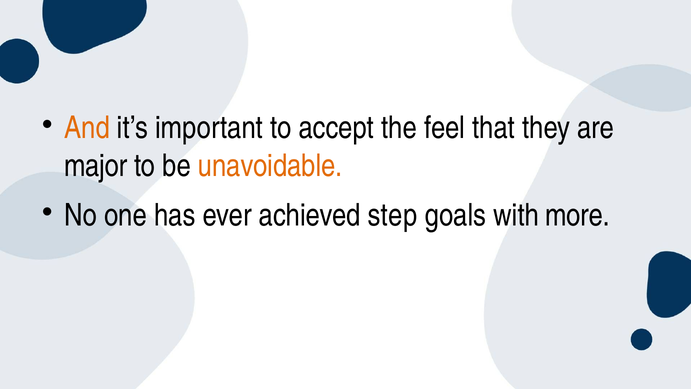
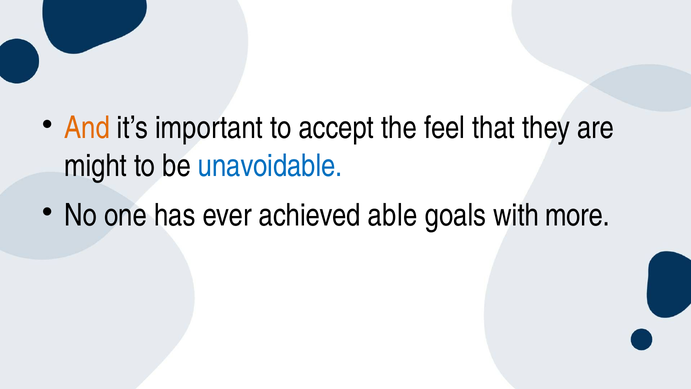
major: major -> might
unavoidable colour: orange -> blue
step: step -> able
